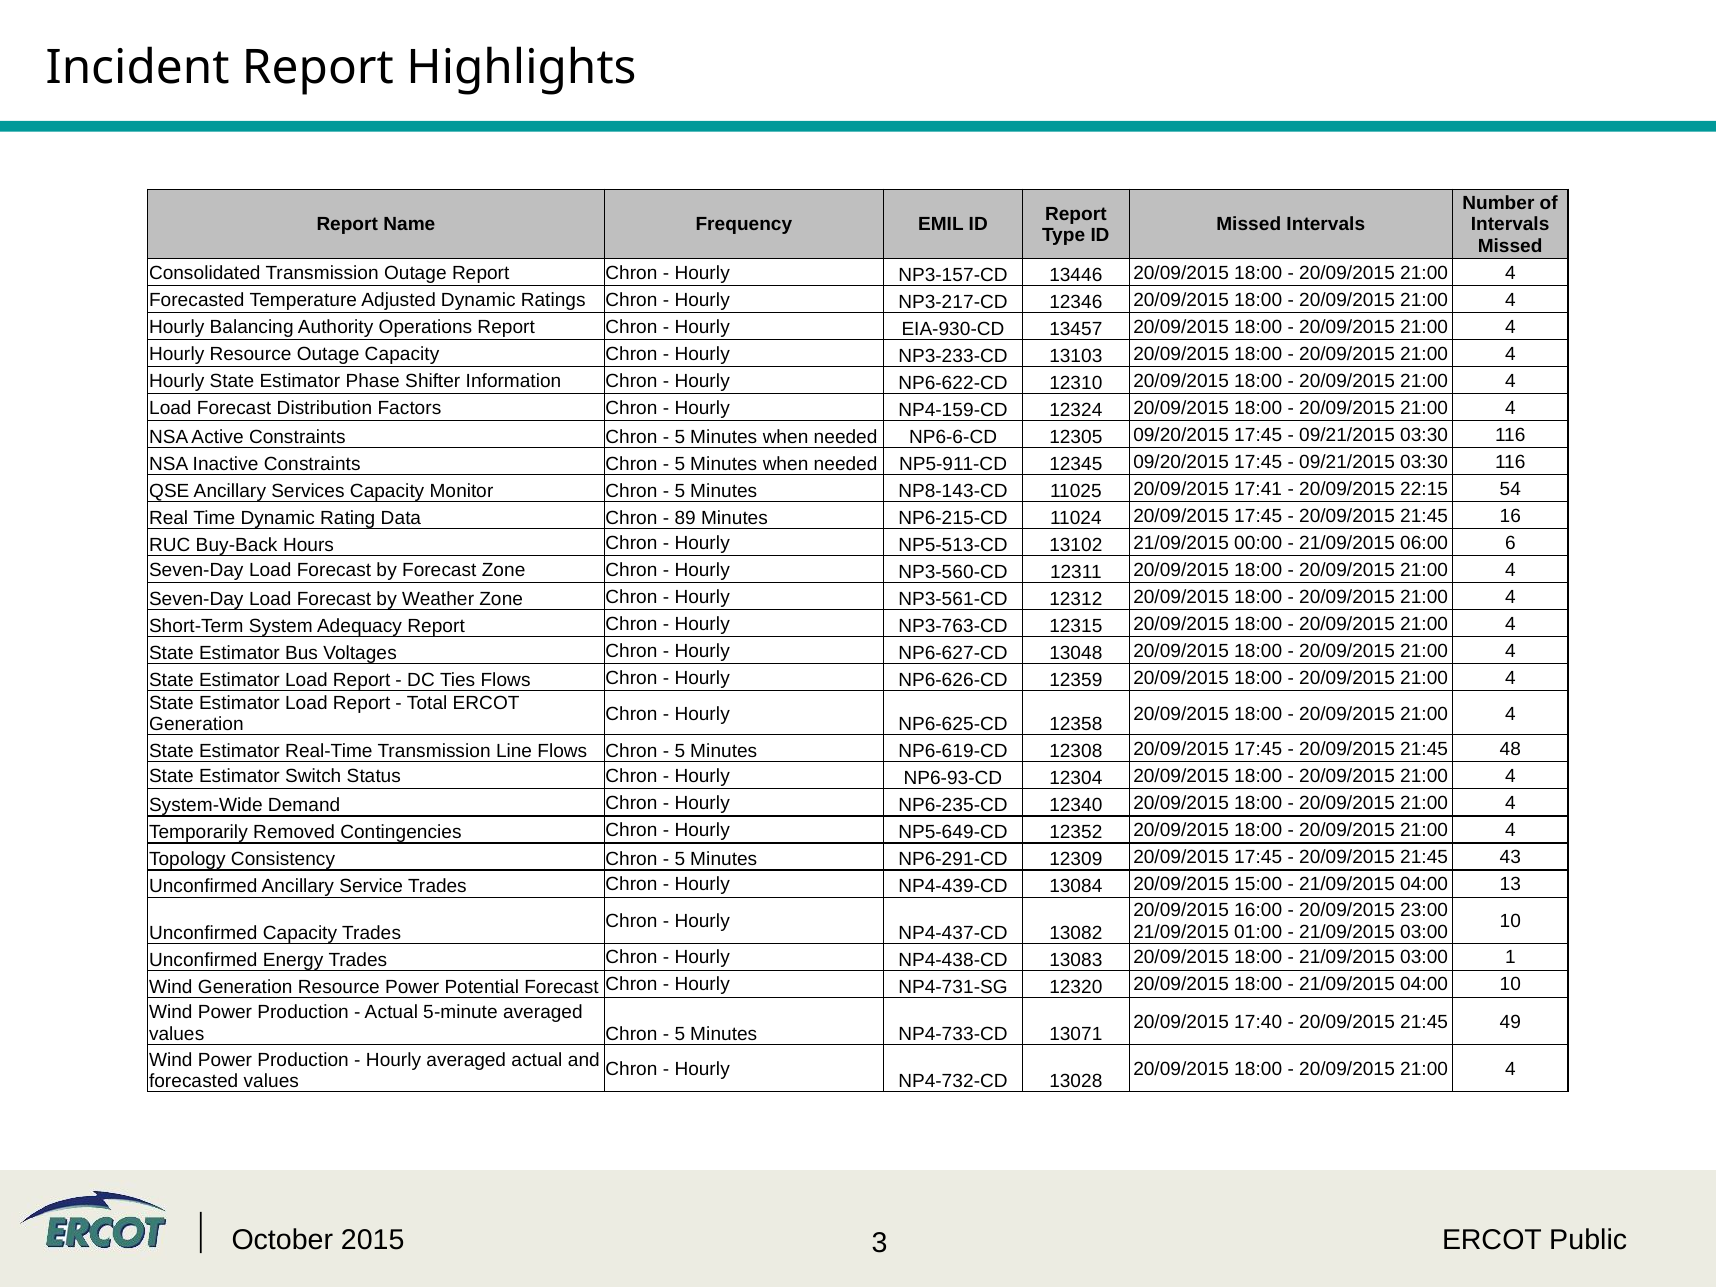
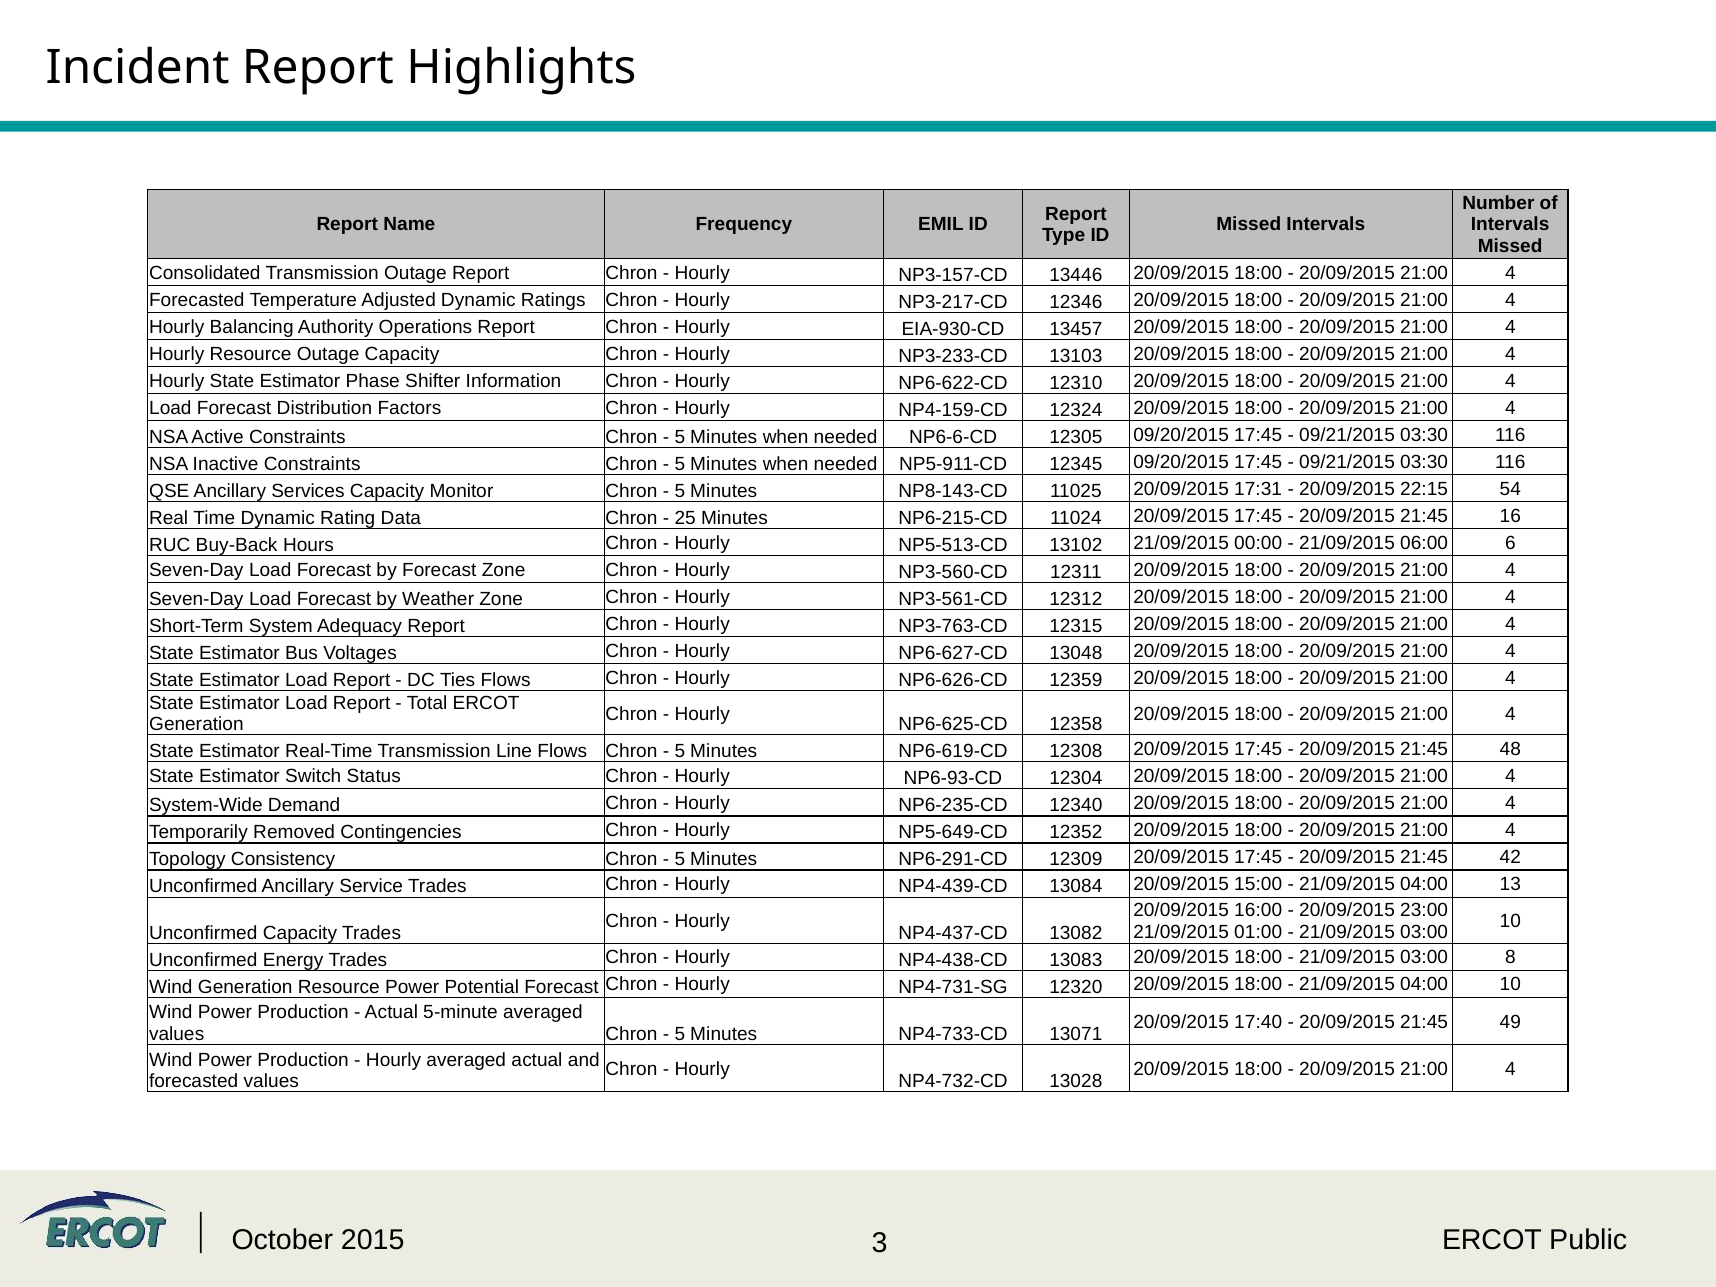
17:41: 17:41 -> 17:31
89: 89 -> 25
43: 43 -> 42
1: 1 -> 8
